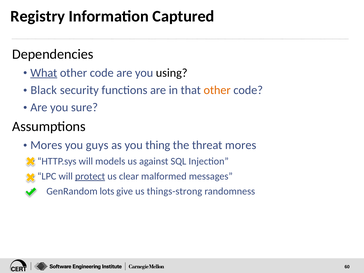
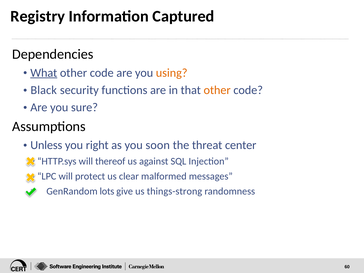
using colour: black -> orange
Mores at (46, 145): Mores -> Unless
guys: guys -> right
thing: thing -> soon
threat mores: mores -> center
models: models -> thereof
protect underline: present -> none
